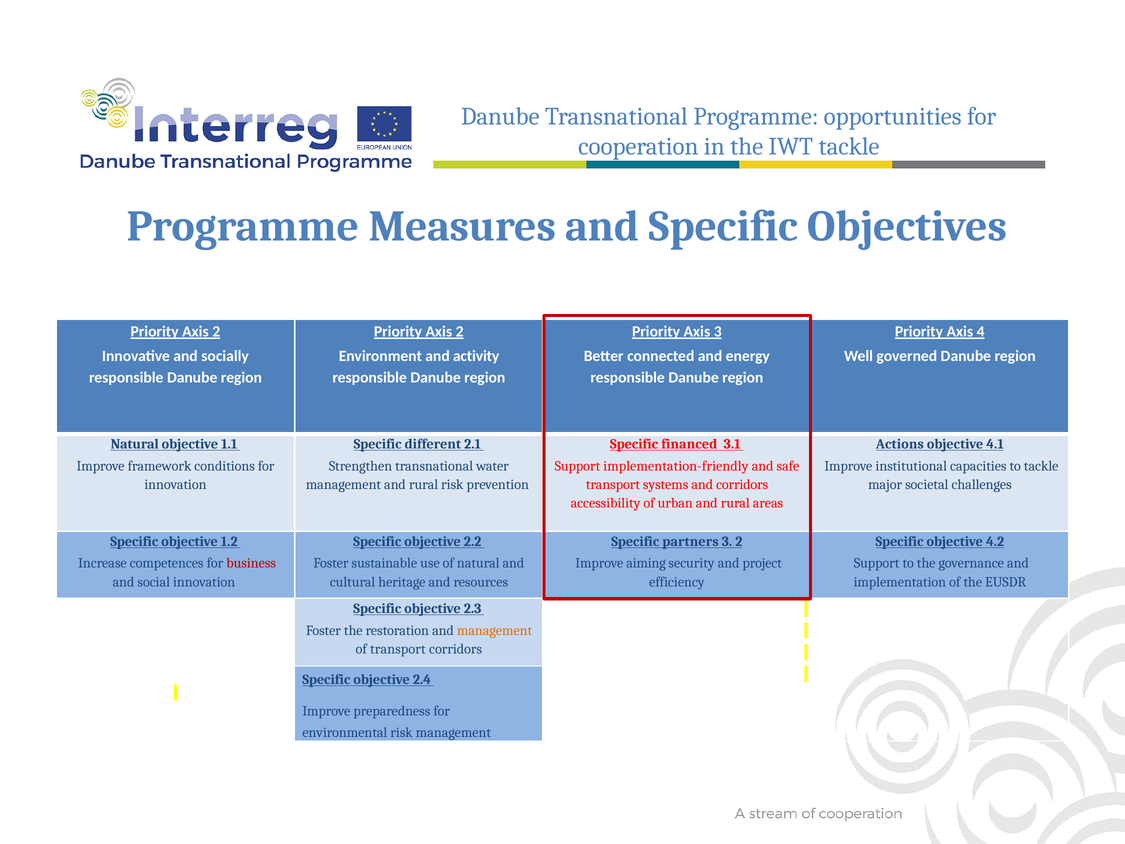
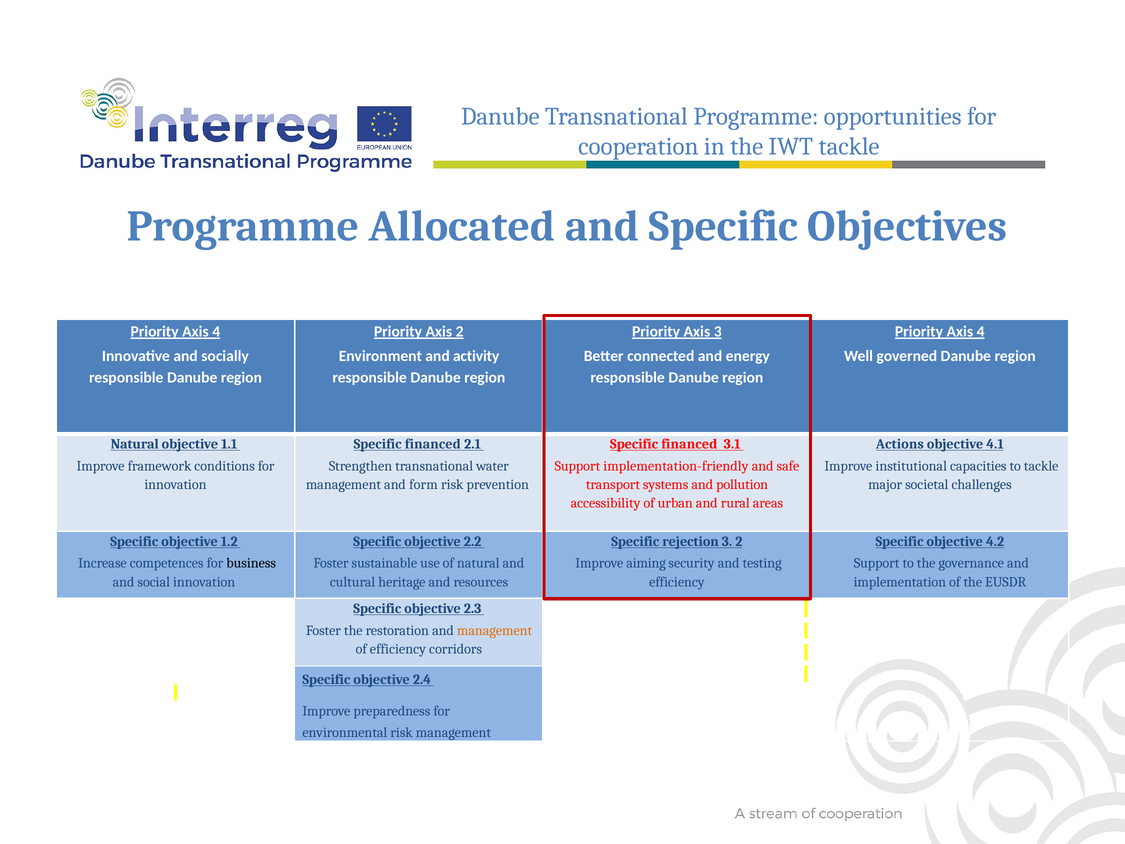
Measures: Measures -> Allocated
2 at (216, 331): 2 -> 4
different at (433, 444): different -> financed
management and rural: rural -> form
and corridors: corridors -> pollution
partners: partners -> rejection
business colour: red -> black
project: project -> testing
of transport: transport -> efficiency
